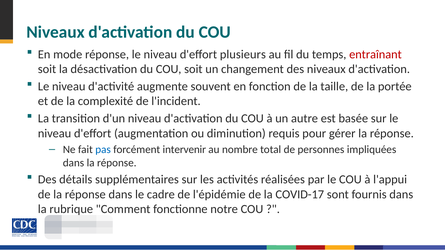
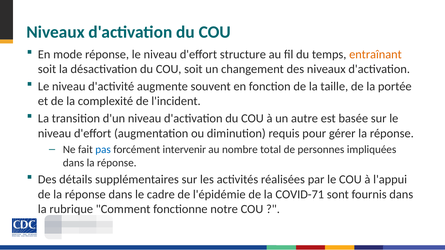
plusieurs: plusieurs -> structure
entraînant colour: red -> orange
COVID-17: COVID-17 -> COVID-71
